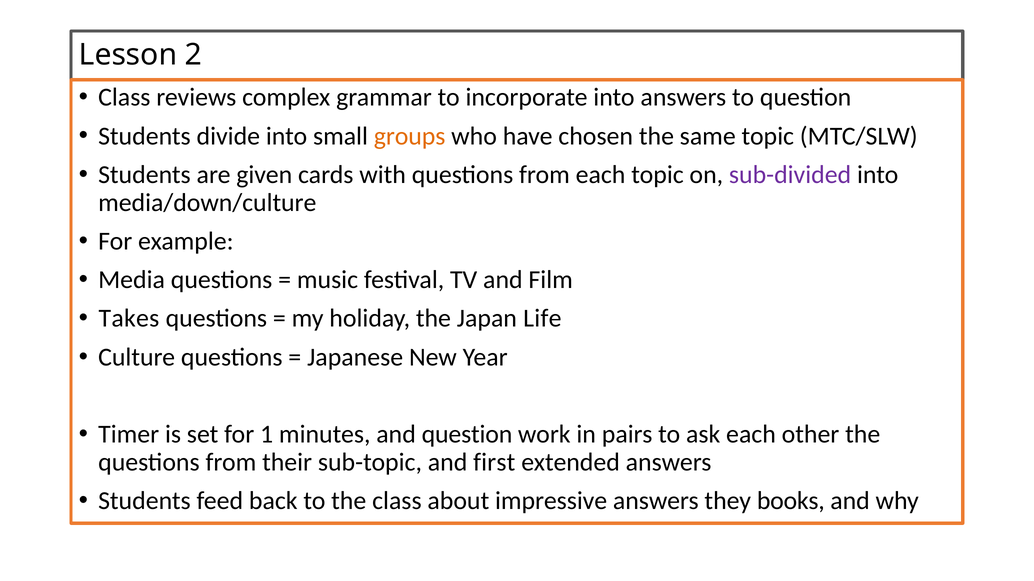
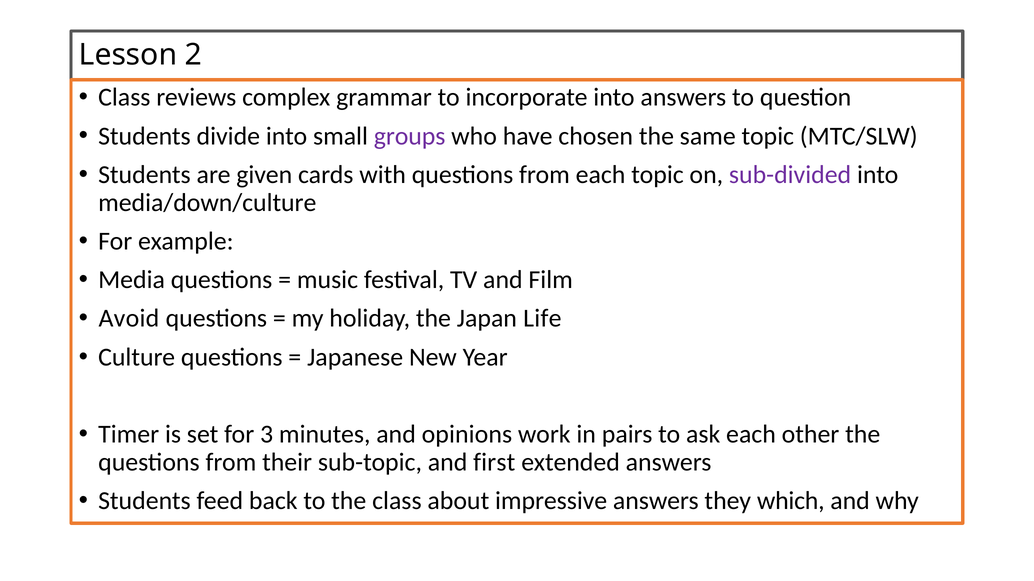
groups colour: orange -> purple
Takes: Takes -> Avoid
1: 1 -> 3
and question: question -> opinions
books: books -> which
